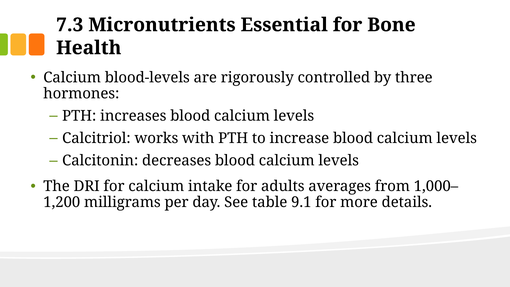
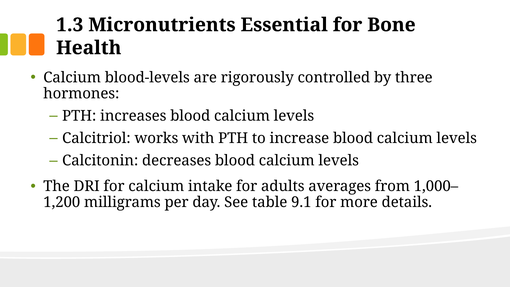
7.3: 7.3 -> 1.3
